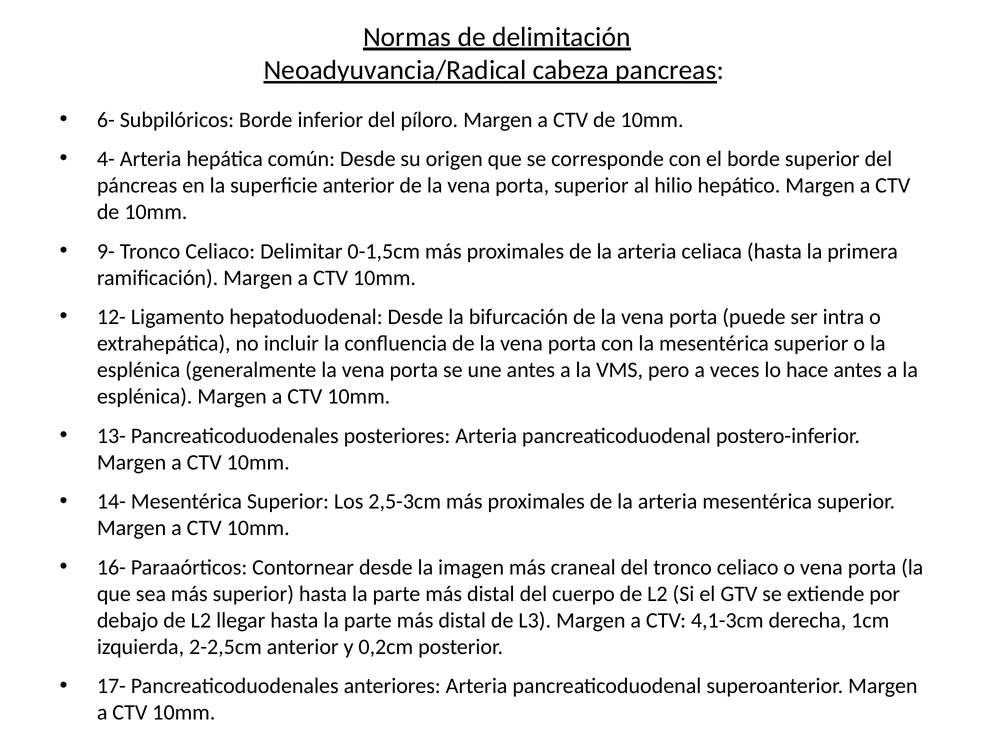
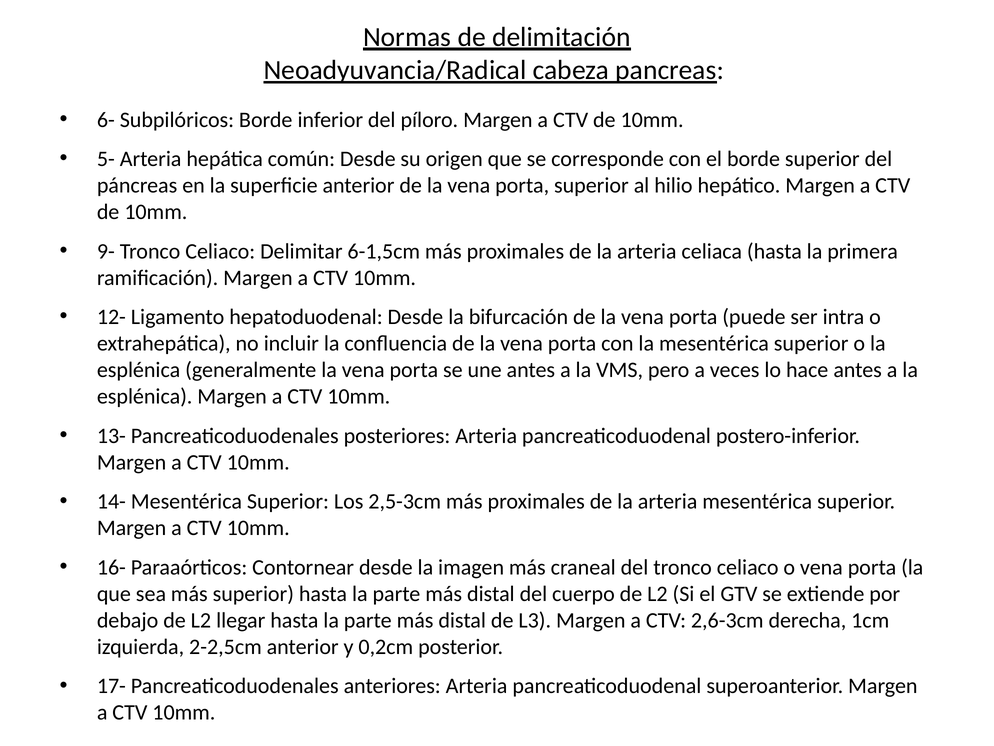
4-: 4- -> 5-
0-1,5cm: 0-1,5cm -> 6-1,5cm
4,1-3cm: 4,1-3cm -> 2,6-3cm
